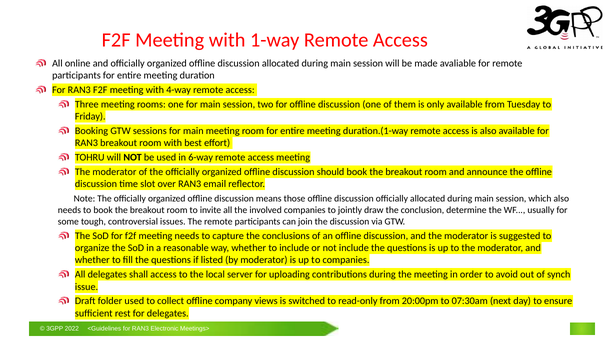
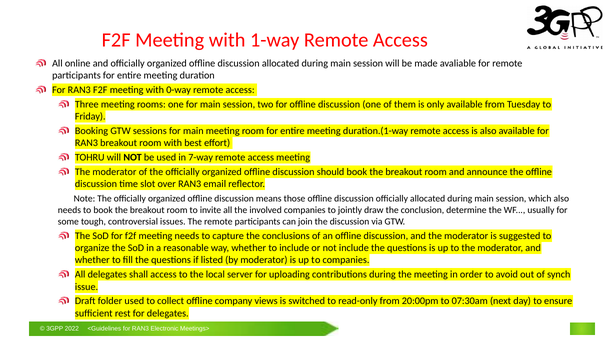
4-way: 4-way -> 0-way
6-way: 6-way -> 7-way
